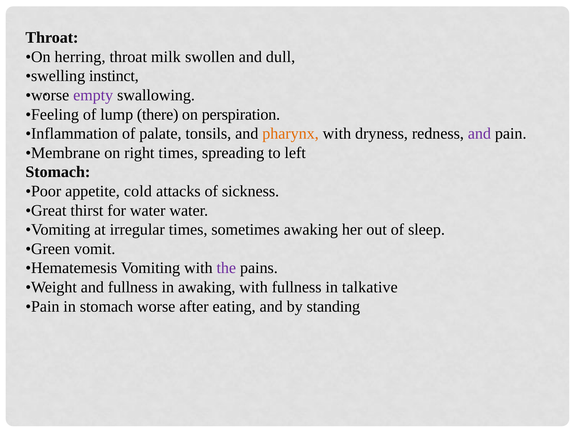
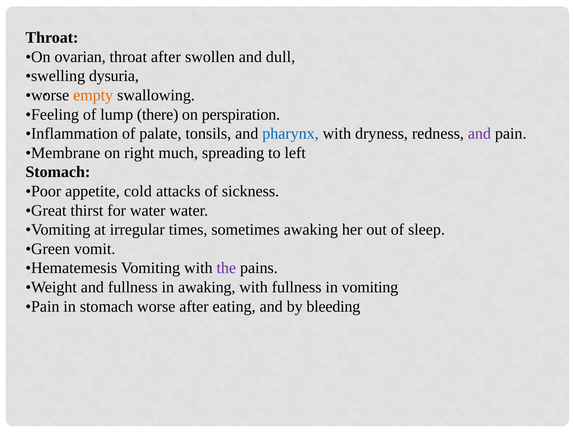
herring: herring -> ovarian
throat milk: milk -> after
instinct: instinct -> dysuria
empty colour: purple -> orange
pharynx colour: orange -> blue
right times: times -> much
in talkative: talkative -> vomiting
standing: standing -> bleeding
